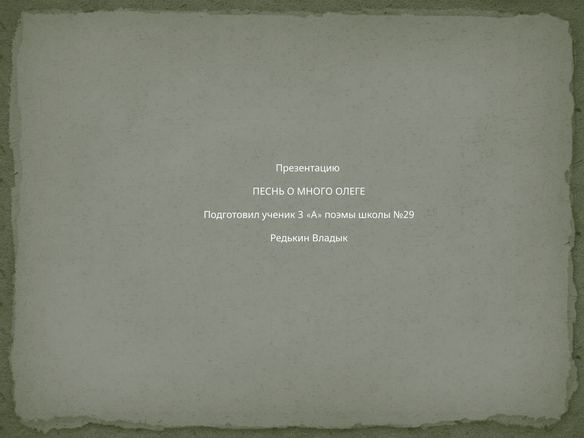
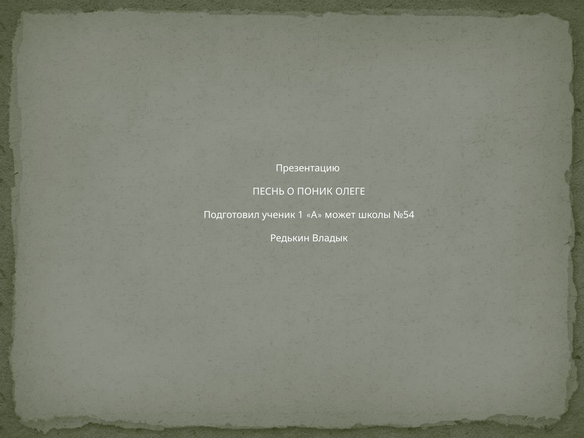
МНОГО: МНОГО -> ПОНИК
3: 3 -> 1
поэмы: поэмы -> может
№29: №29 -> №54
